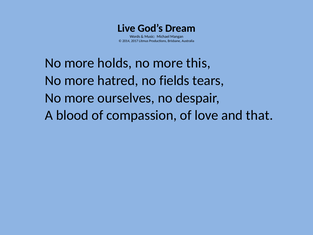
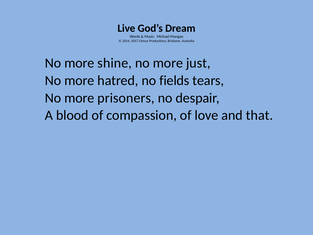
holds: holds -> shine
this: this -> just
ourselves: ourselves -> prisoners
